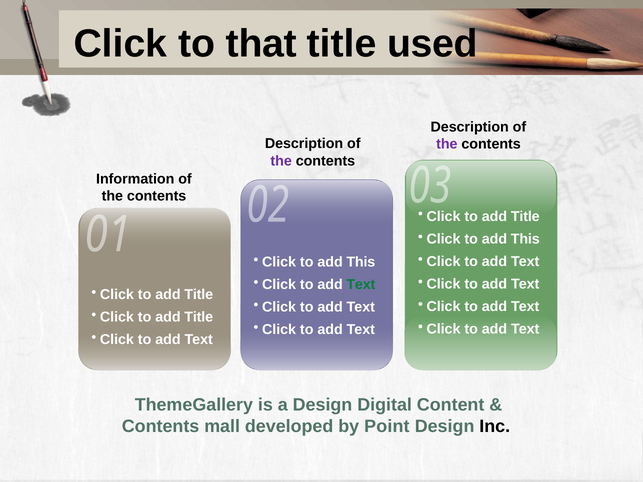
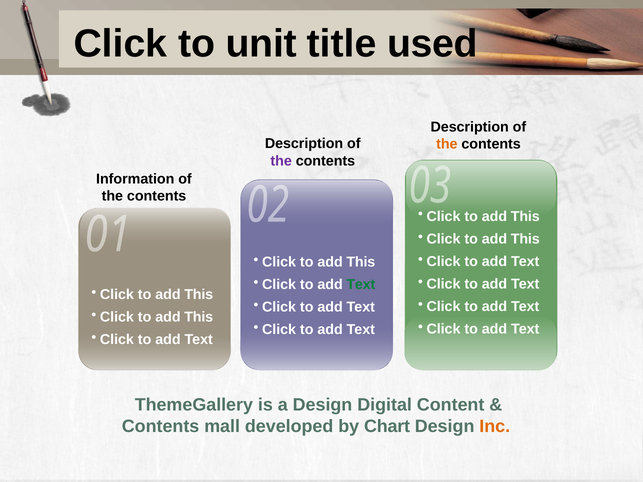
that: that -> unit
the at (447, 144) colour: purple -> orange
Title at (525, 216): Title -> This
Title at (199, 295): Title -> This
Title at (199, 317): Title -> This
Point: Point -> Chart
Inc colour: black -> orange
